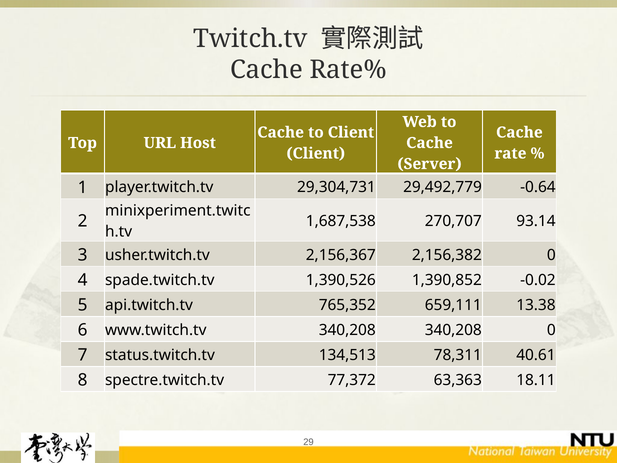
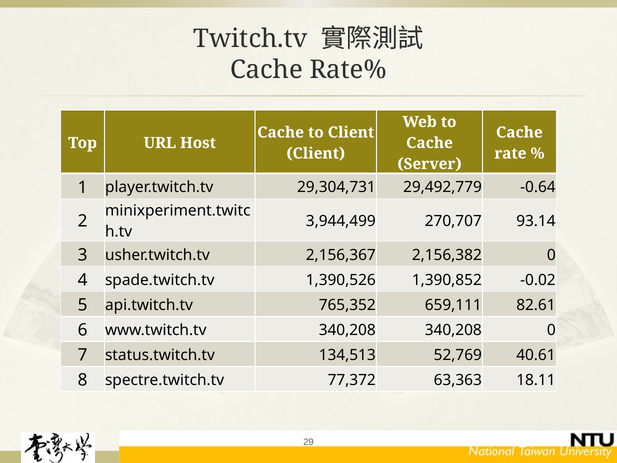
1,687,538: 1,687,538 -> 3,944,499
13.38: 13.38 -> 82.61
78,311: 78,311 -> 52,769
